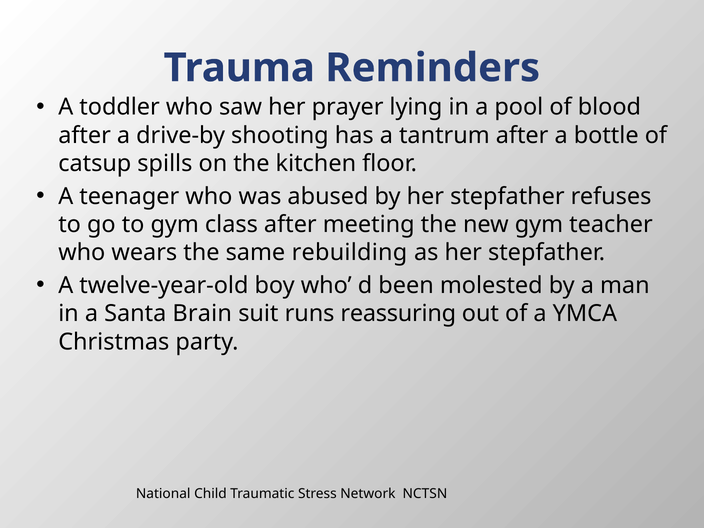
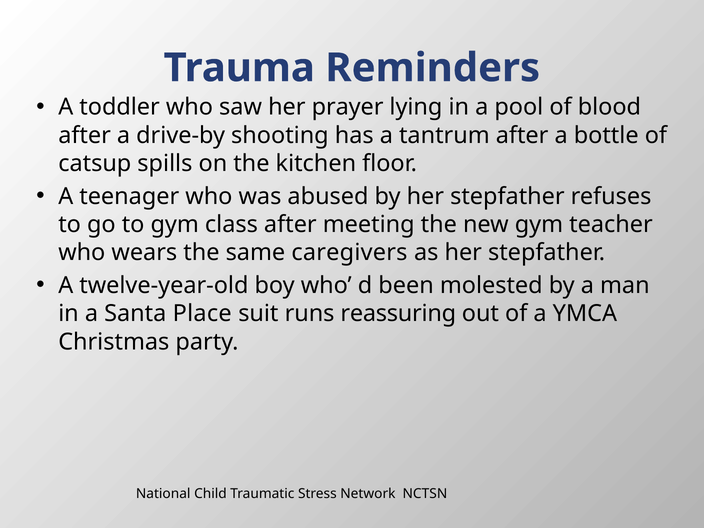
rebuilding: rebuilding -> caregivers
Brain: Brain -> Place
